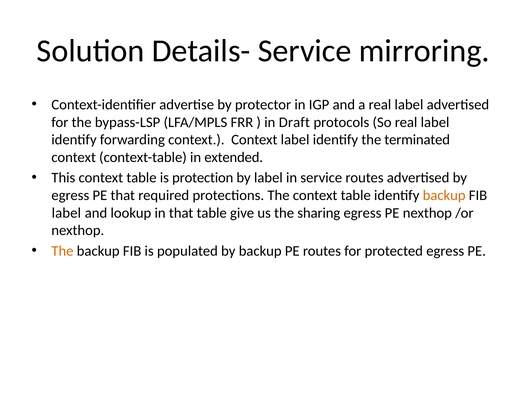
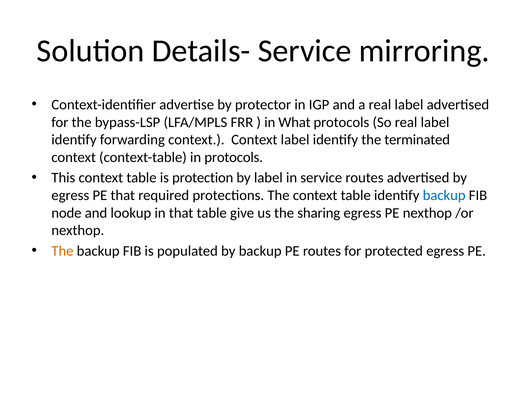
Draft: Draft -> What
in extended: extended -> protocols
backup at (444, 195) colour: orange -> blue
label at (66, 213): label -> node
